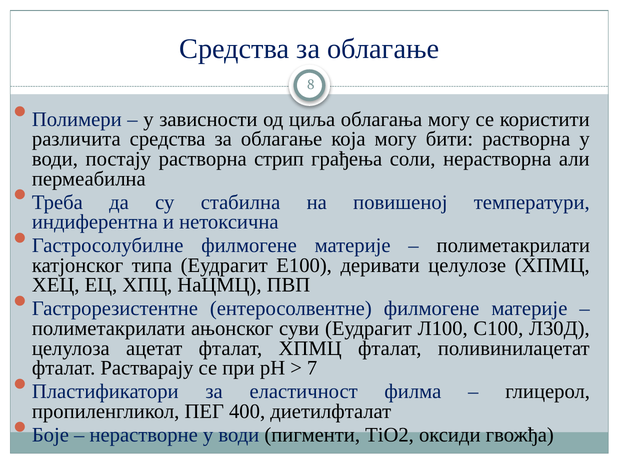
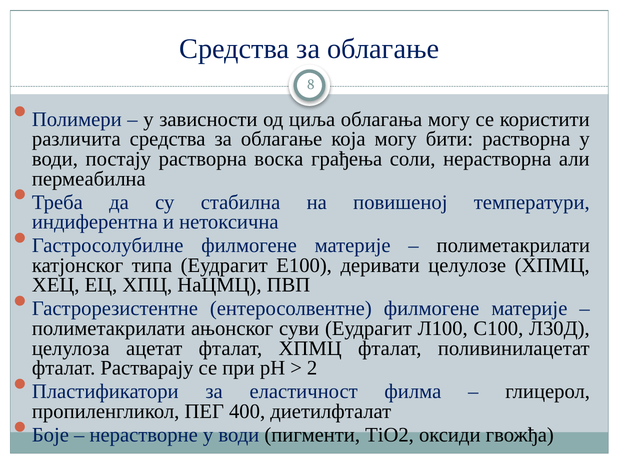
стрип: стрип -> воска
7: 7 -> 2
